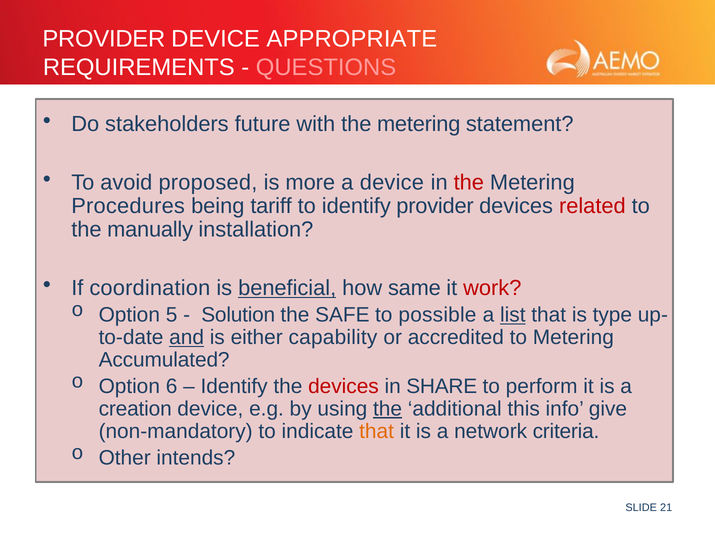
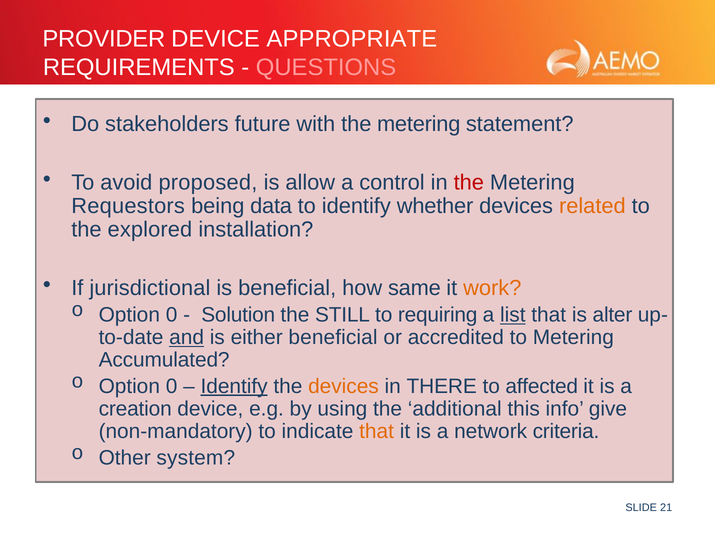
more: more -> allow
a device: device -> control
Procedures: Procedures -> Requestors
tariff: tariff -> data
identify provider: provider -> whether
related colour: red -> orange
manually: manually -> explored
coordination: coordination -> jurisdictional
beneficial at (287, 288) underline: present -> none
work colour: red -> orange
5 at (172, 315): 5 -> 0
SAFE: SAFE -> STILL
possible: possible -> requiring
type: type -> alter
either capability: capability -> beneficial
6 at (172, 387): 6 -> 0
Identify at (234, 387) underline: none -> present
devices at (343, 387) colour: red -> orange
SHARE: SHARE -> THERE
perform: perform -> affected
the at (388, 409) underline: present -> none
intends: intends -> system
